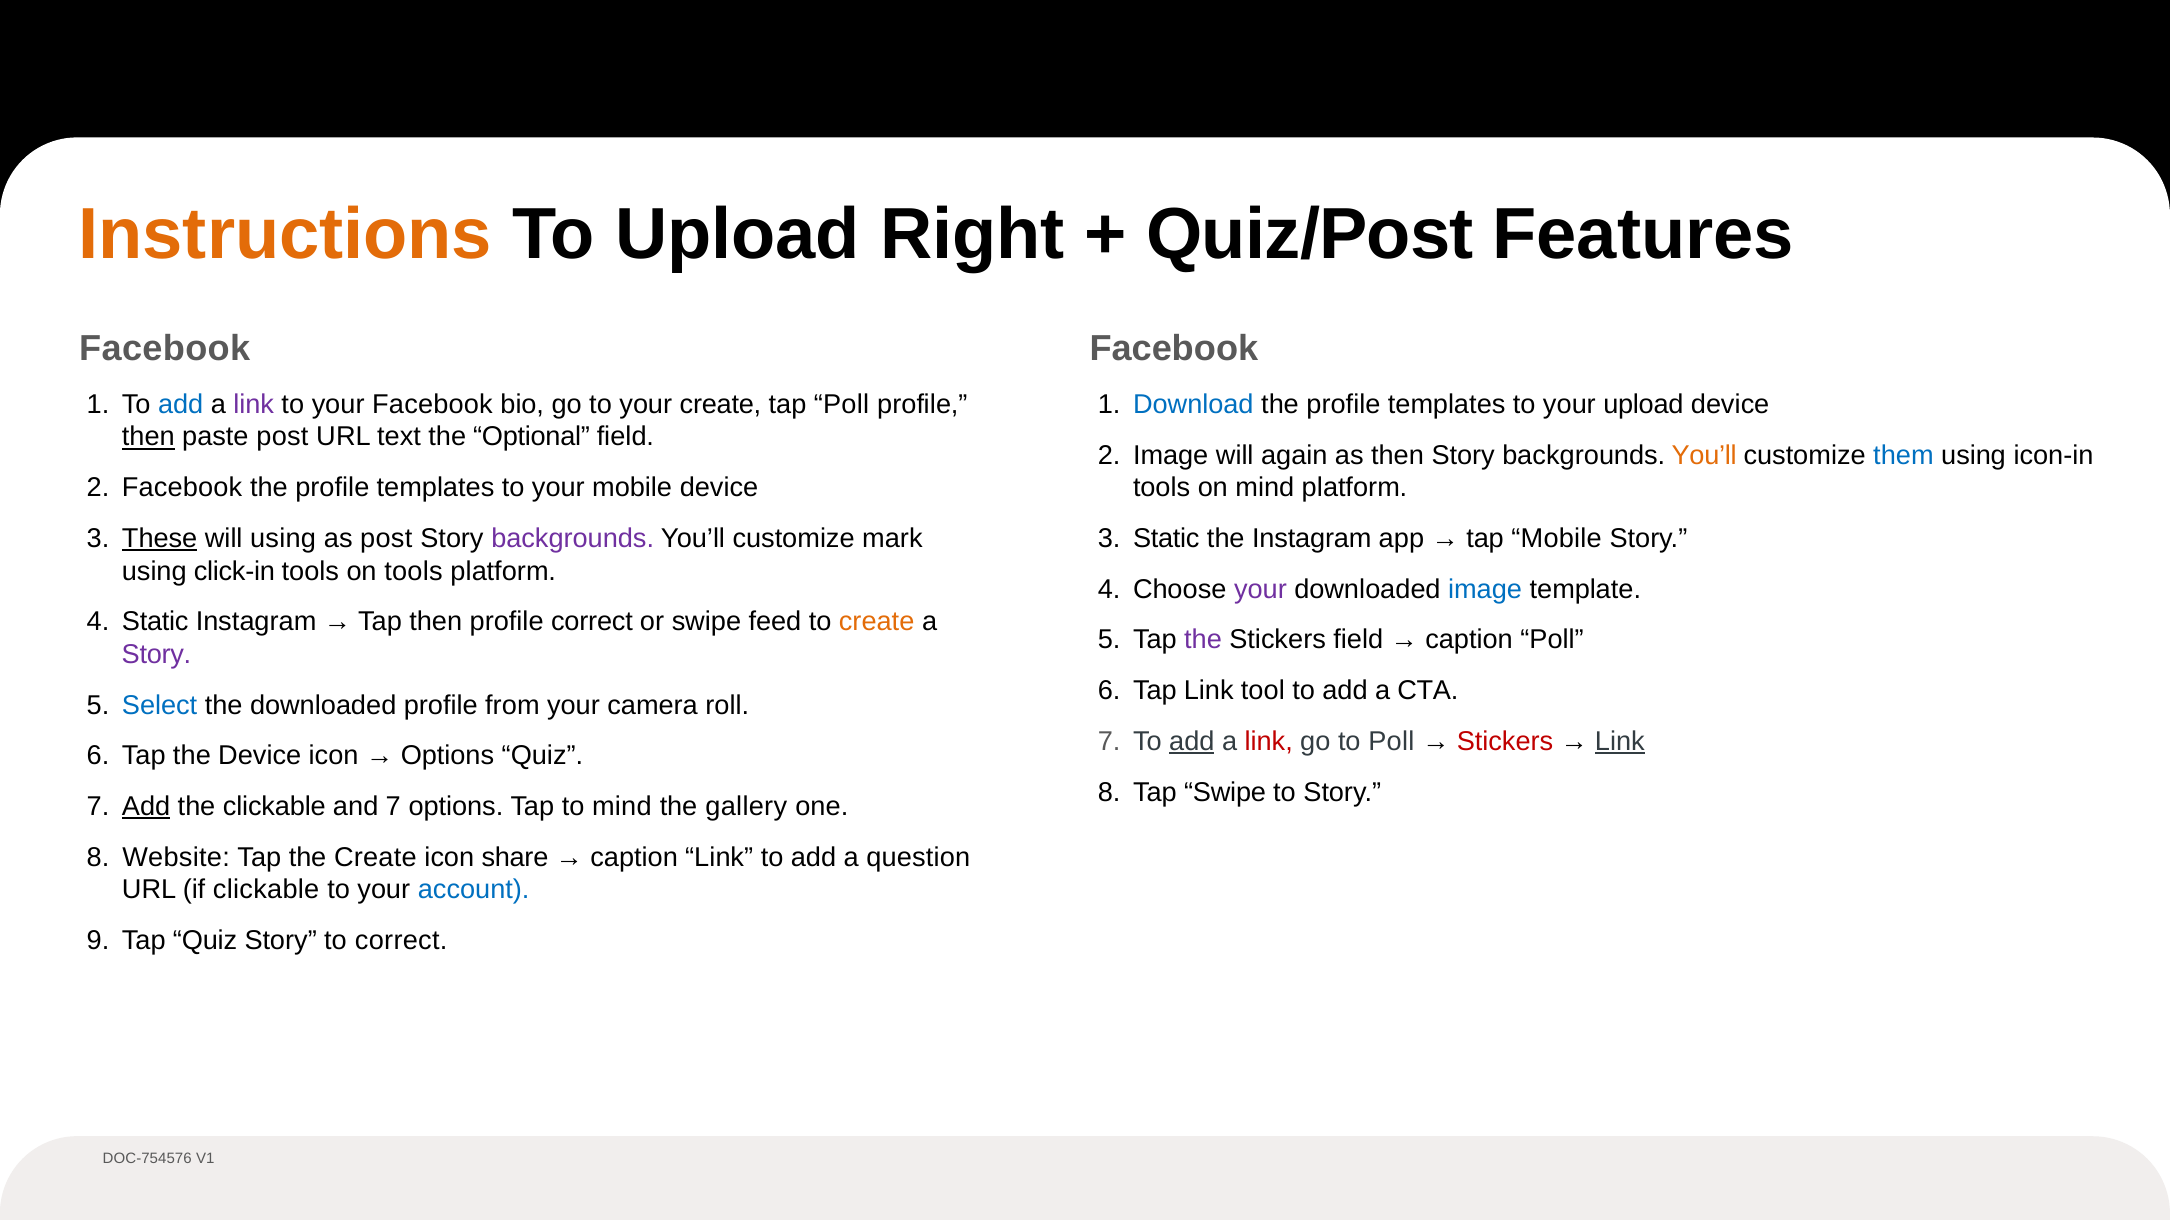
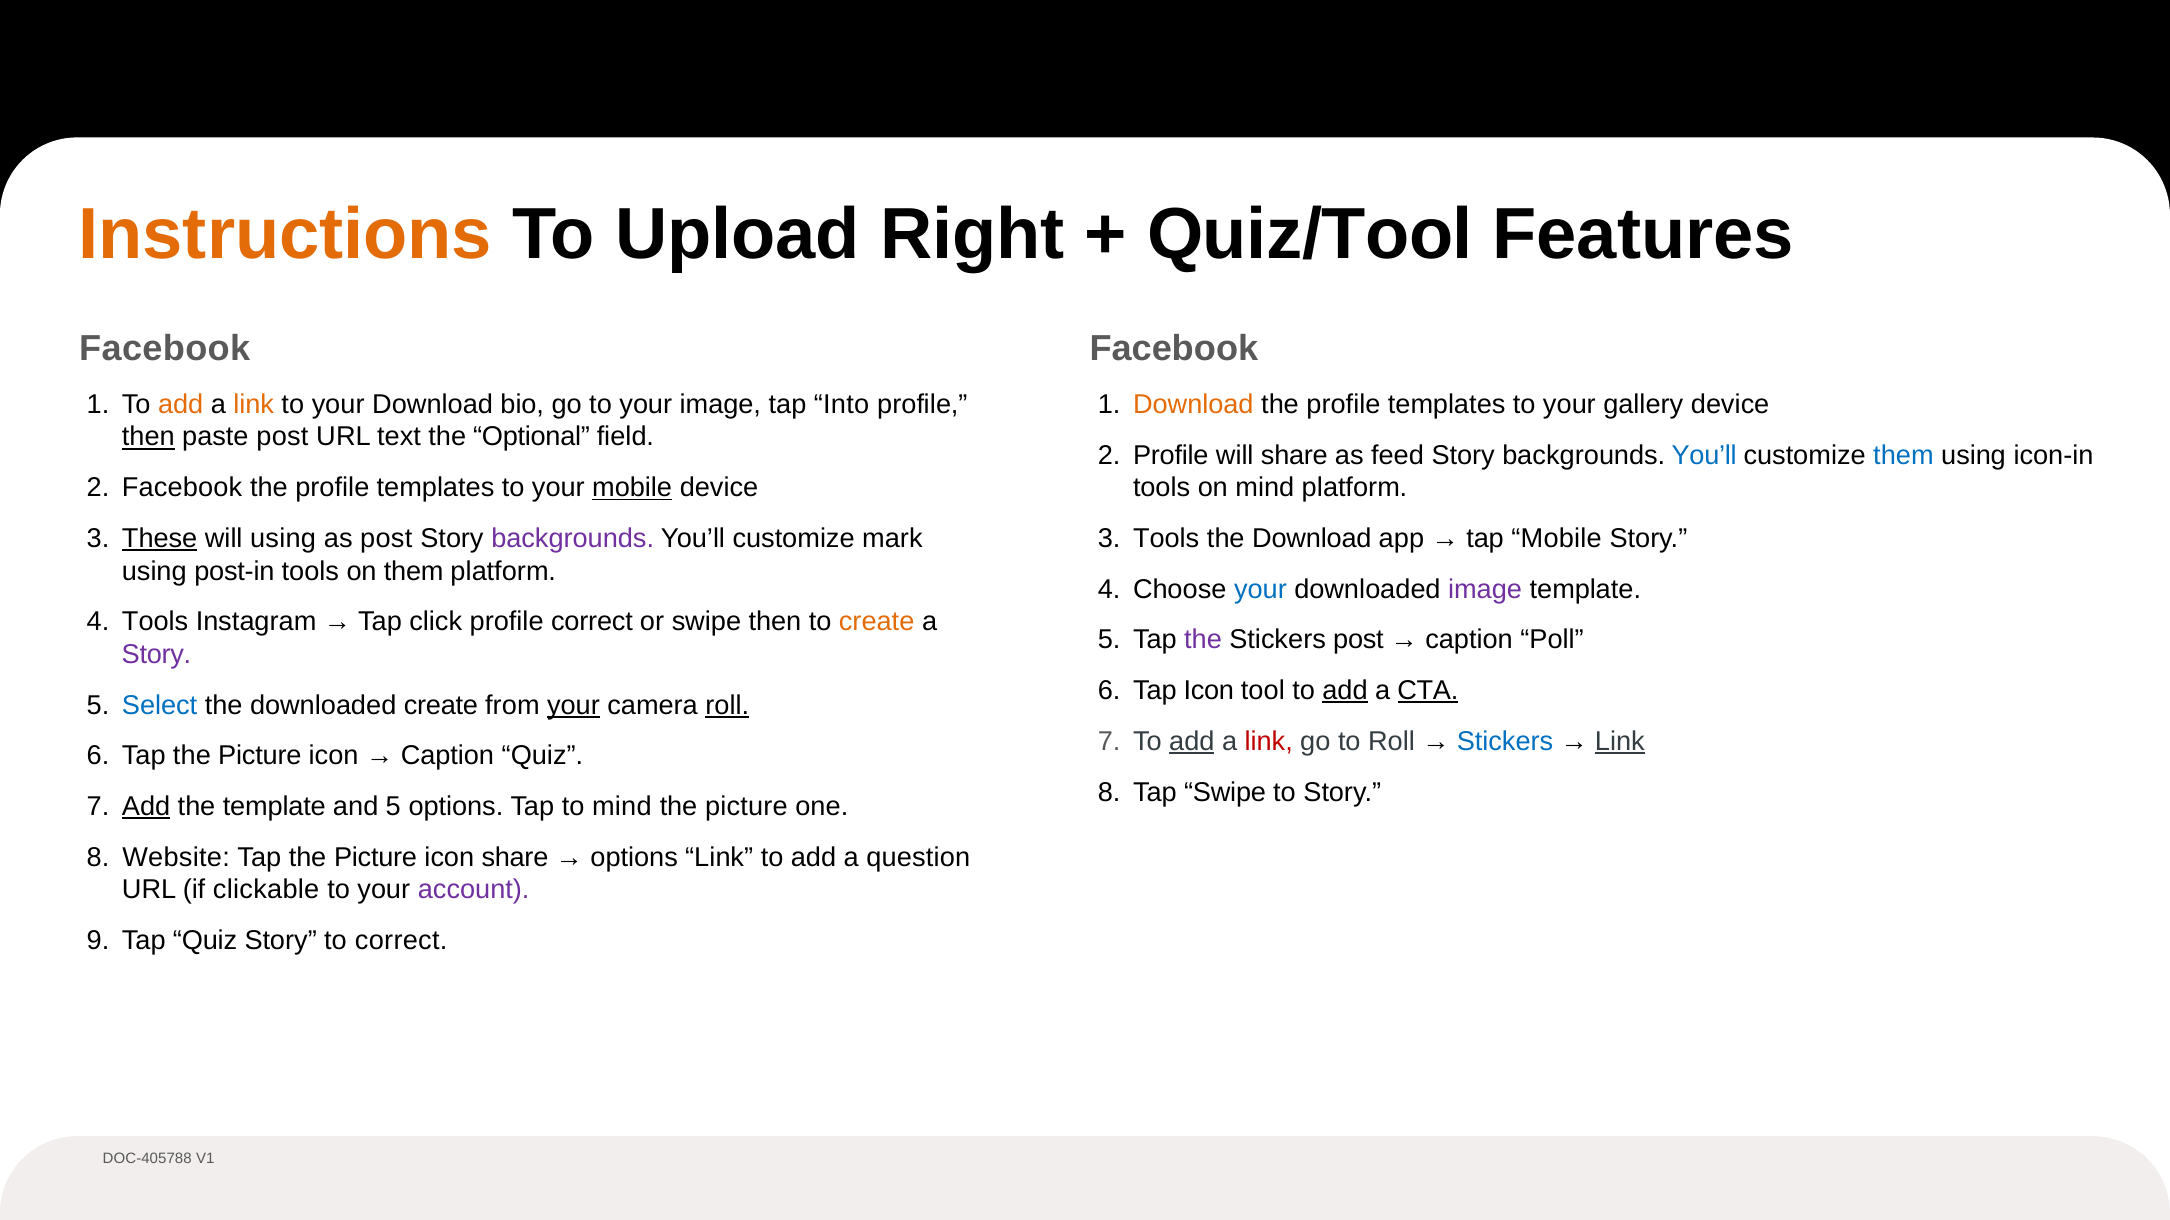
Quiz/Post: Quiz/Post -> Quiz/Tool
add at (181, 405) colour: blue -> orange
link at (254, 405) colour: purple -> orange
your Facebook: Facebook -> Download
your create: create -> image
tap Poll: Poll -> Into
Download at (1193, 405) colour: blue -> orange
your upload: upload -> gallery
Image at (1171, 455): Image -> Profile
will again: again -> share
as then: then -> feed
You’ll at (1704, 455) colour: orange -> blue
mobile at (632, 488) underline: none -> present
3 Static: Static -> Tools
the Instagram: Instagram -> Download
click-in: click-in -> post-in
on tools: tools -> them
your at (1260, 589) colour: purple -> blue
image at (1485, 589) colour: blue -> purple
Static at (155, 622): Static -> Tools
Tap then: then -> click
swipe feed: feed -> then
Stickers field: field -> post
Tap Link: Link -> Icon
add at (1345, 691) underline: none -> present
CTA underline: none -> present
downloaded profile: profile -> create
your at (573, 706) underline: none -> present
roll at (727, 706) underline: none -> present
to Poll: Poll -> Roll
Stickers at (1505, 742) colour: red -> blue
Device at (260, 756): Device -> Picture
Options at (447, 756): Options -> Caption
the clickable: clickable -> template
and 7: 7 -> 5
gallery at (746, 807): gallery -> picture
Create at (375, 858): Create -> Picture
caption at (634, 858): caption -> options
account colour: blue -> purple
DOC-754576: DOC-754576 -> DOC-405788
